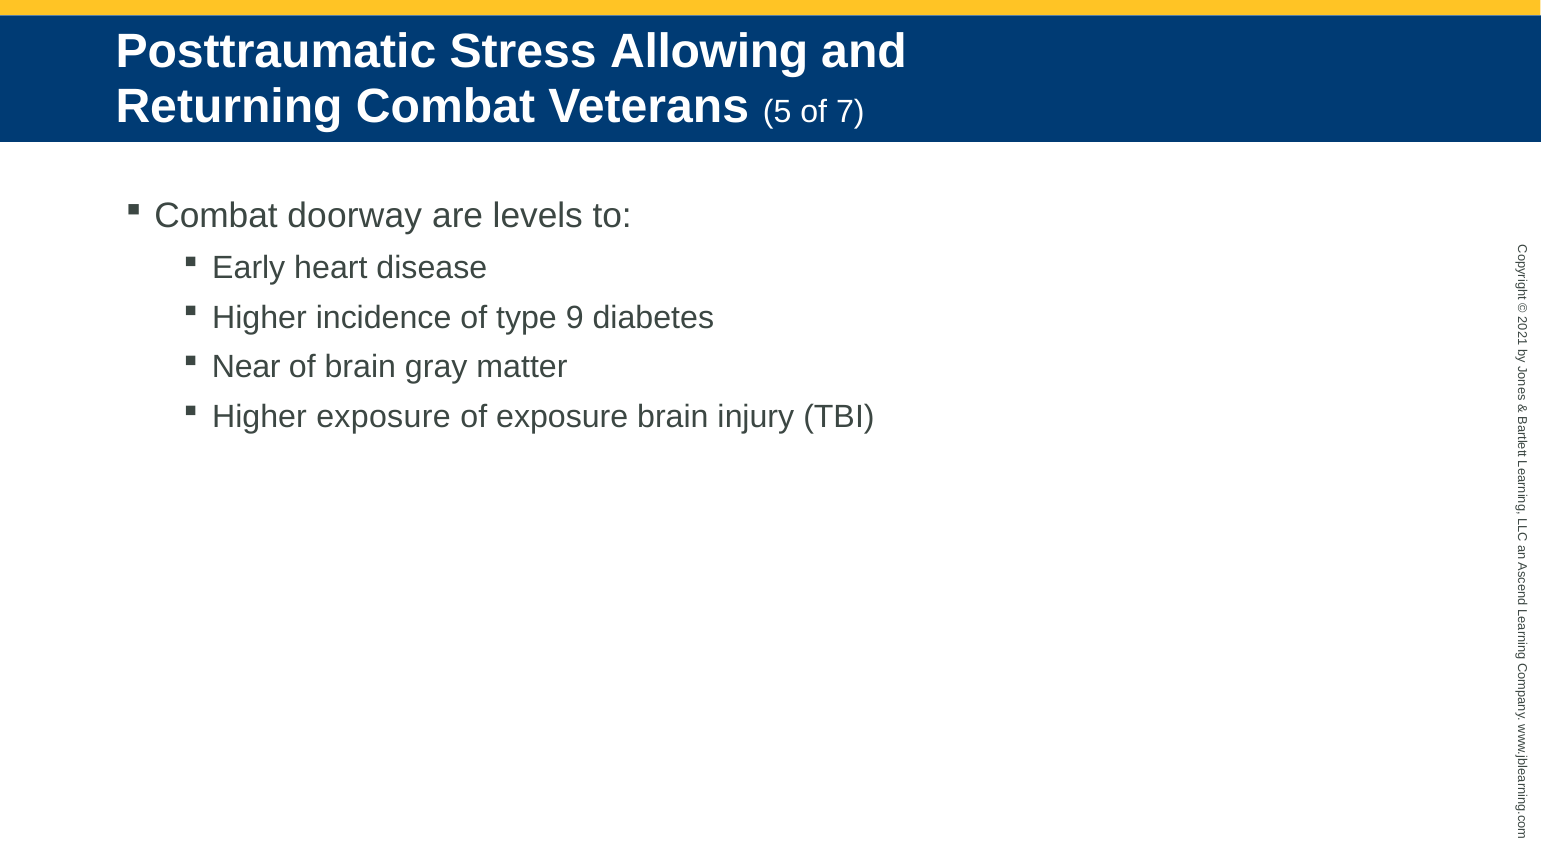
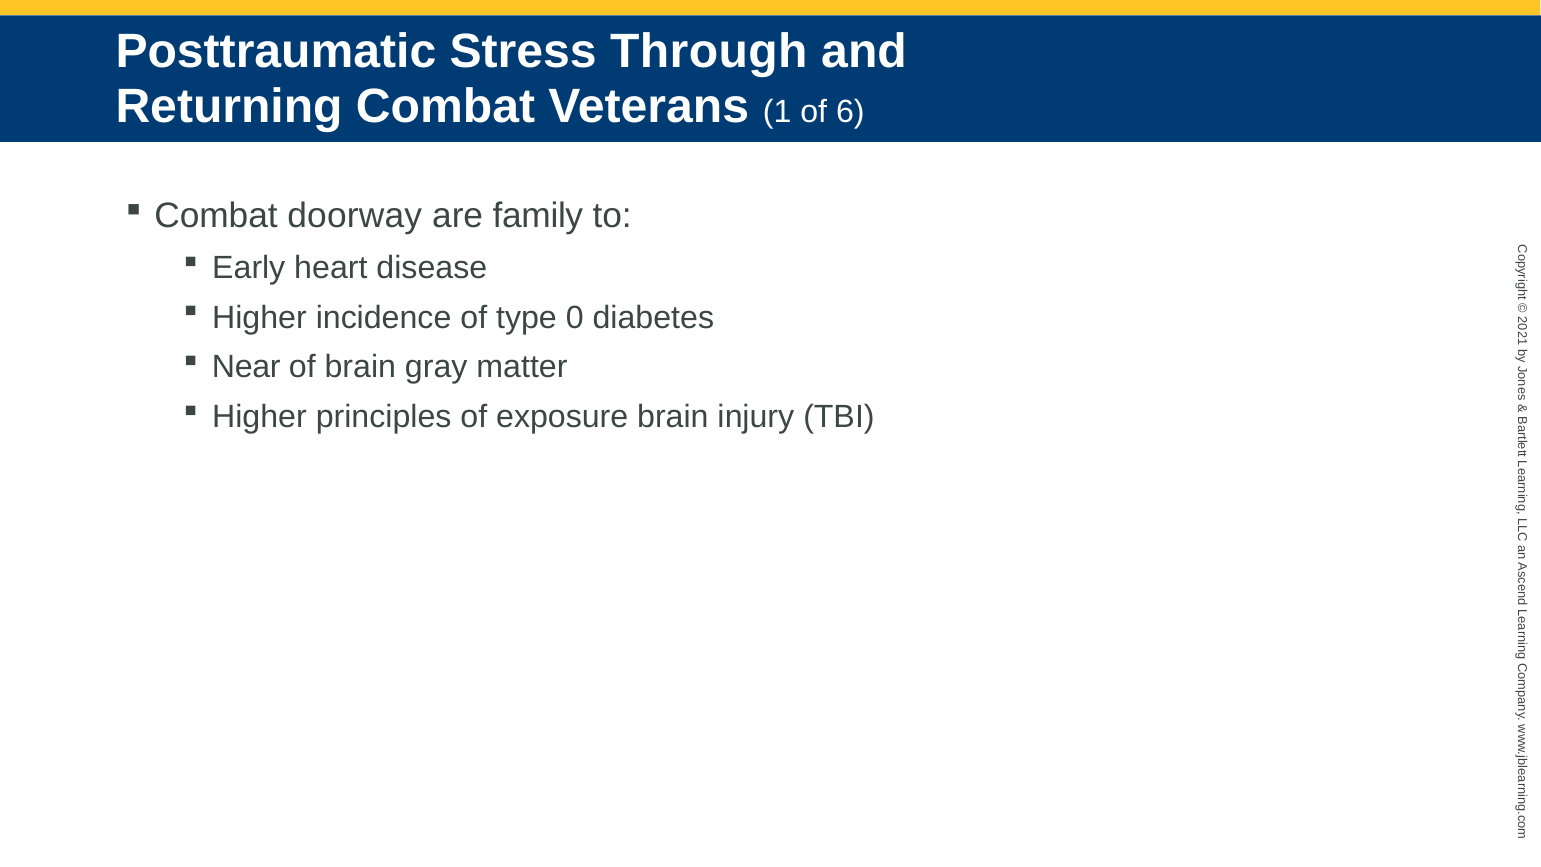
Allowing: Allowing -> Through
Veterans 5: 5 -> 1
7: 7 -> 6
levels: levels -> family
type 9: 9 -> 0
Higher exposure: exposure -> principles
